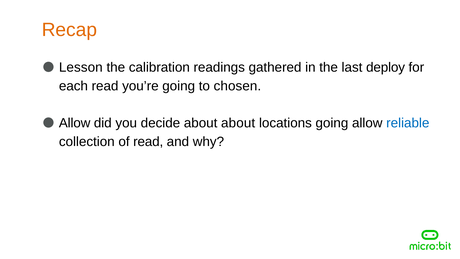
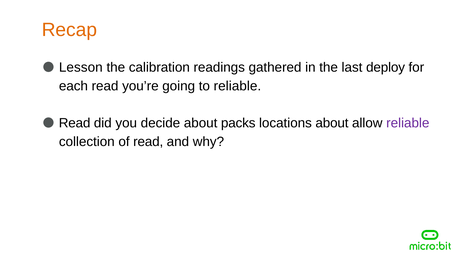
to chosen: chosen -> reliable
Allow at (75, 123): Allow -> Read
about about: about -> packs
locations going: going -> about
reliable at (408, 123) colour: blue -> purple
